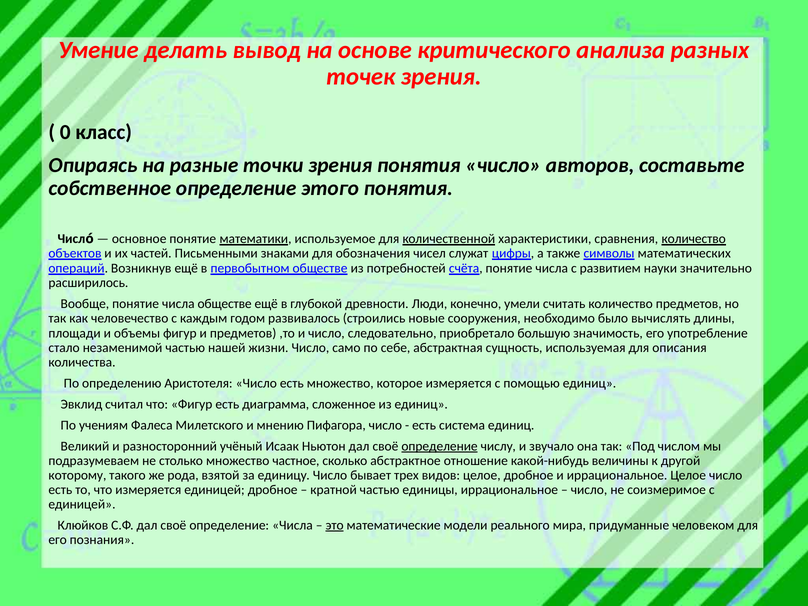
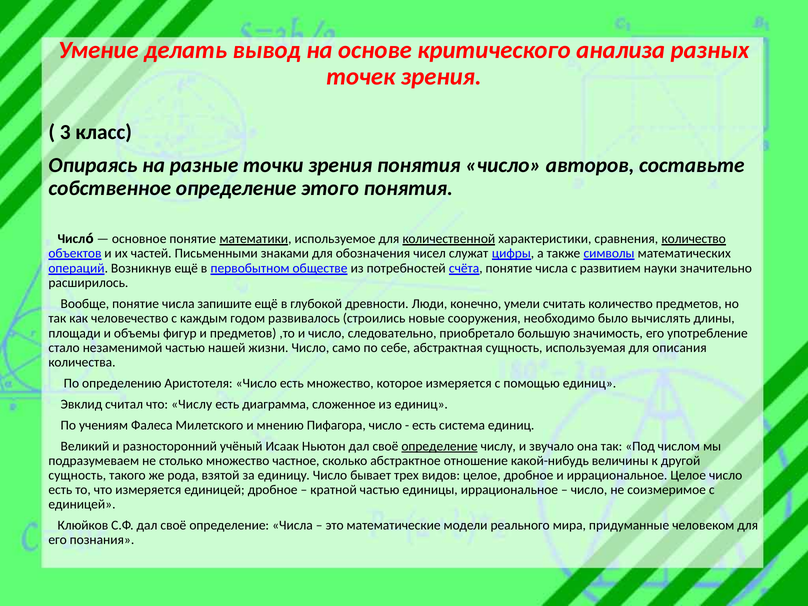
0: 0 -> 3
числа обществе: обществе -> запишите
что Фигур: Фигур -> Числу
которому at (77, 475): которому -> сущность
это underline: present -> none
